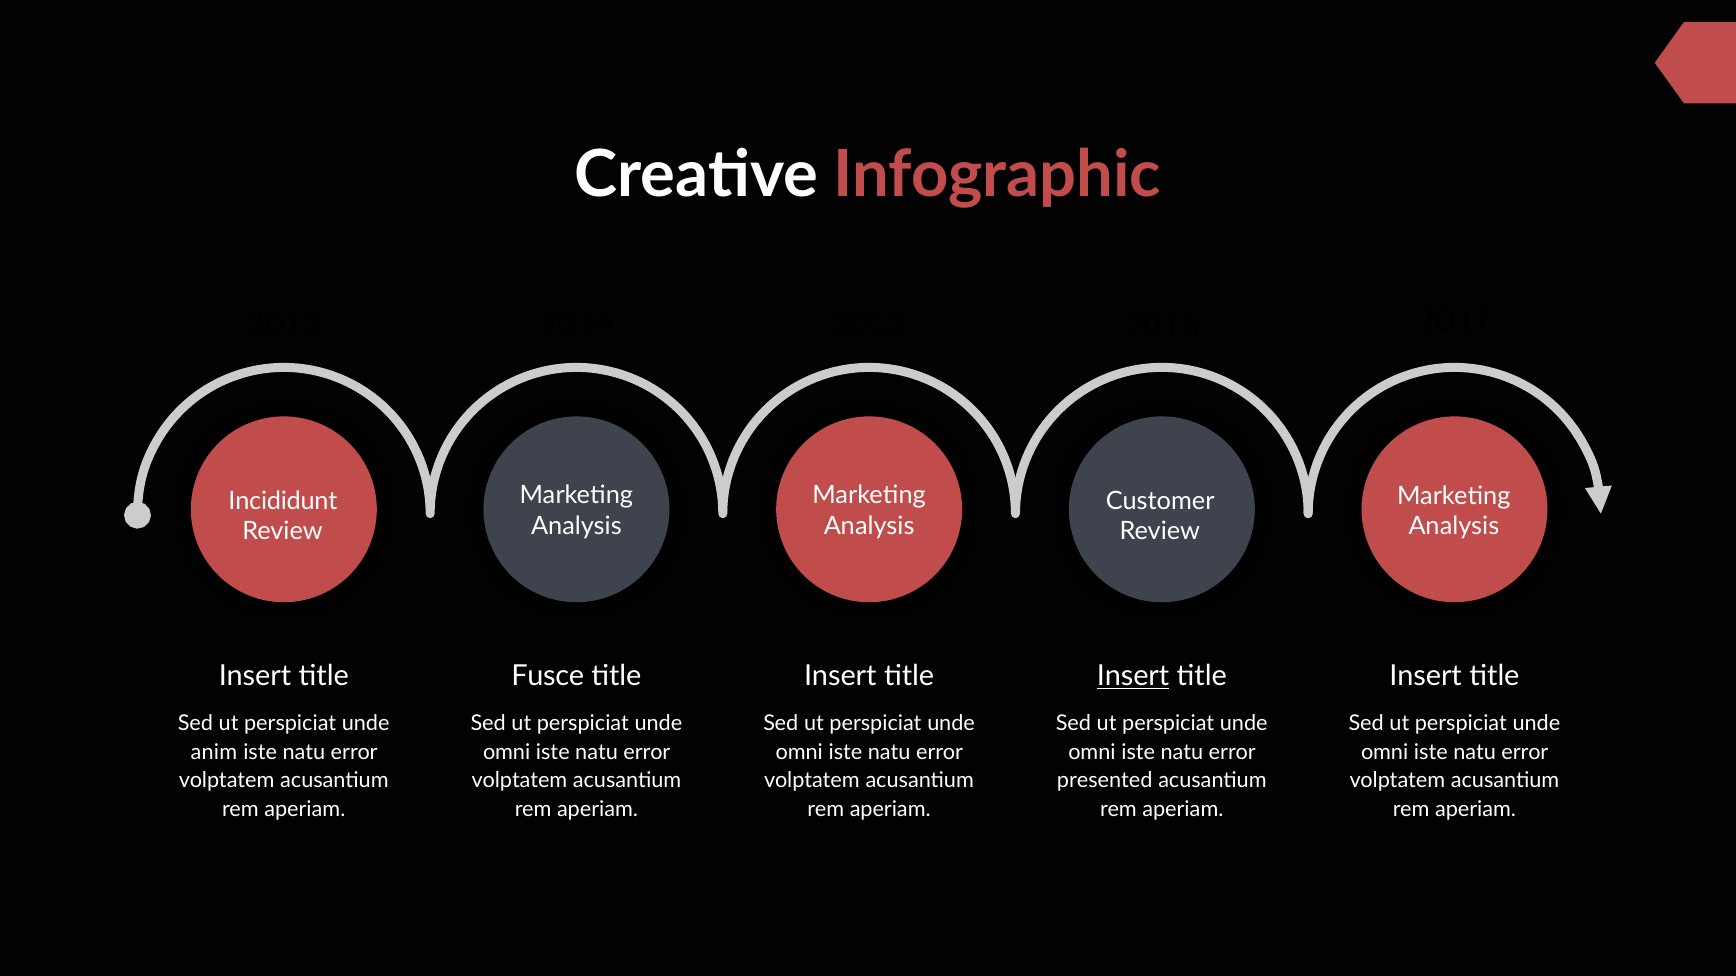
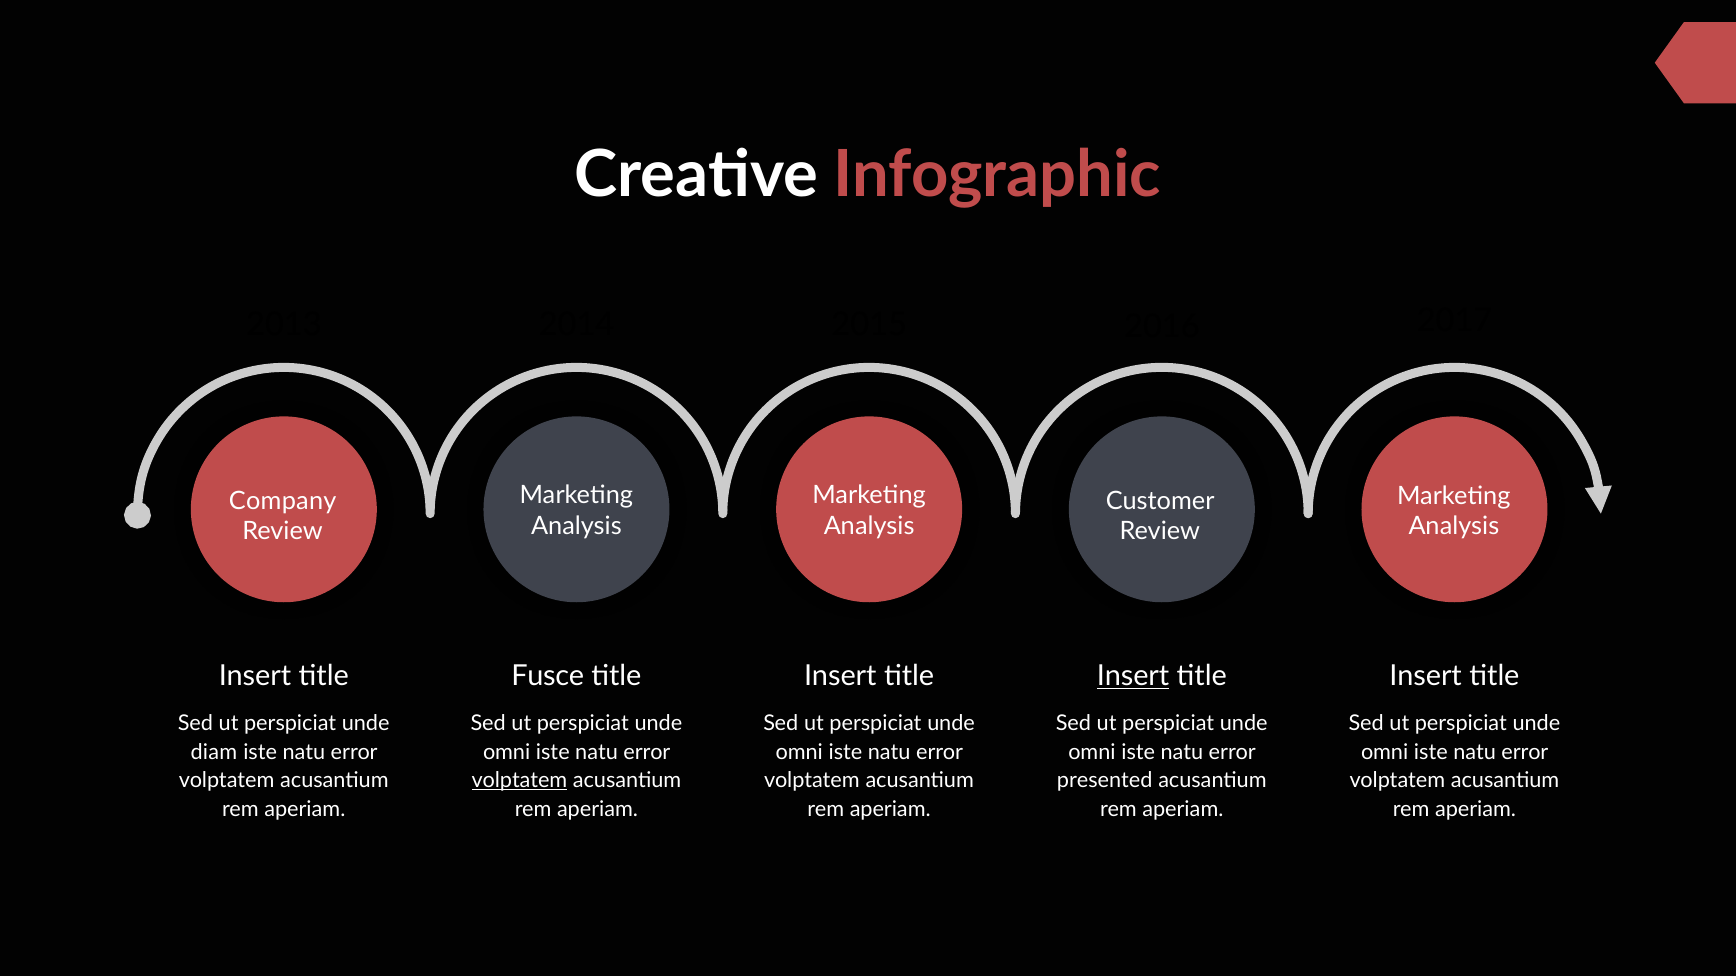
Incididunt: Incididunt -> Company
anim: anim -> diam
volptatem at (519, 781) underline: none -> present
